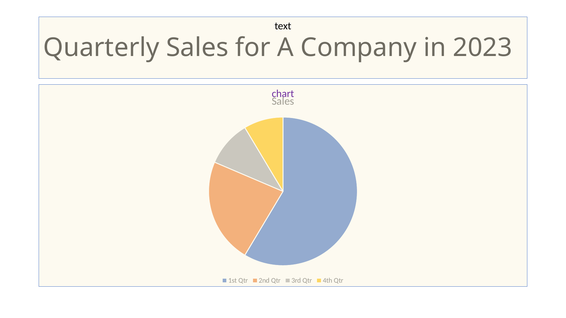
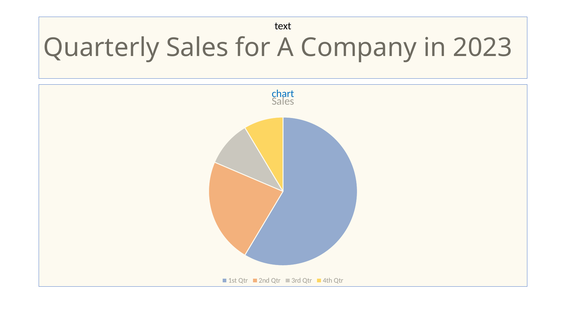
chart colour: purple -> blue
